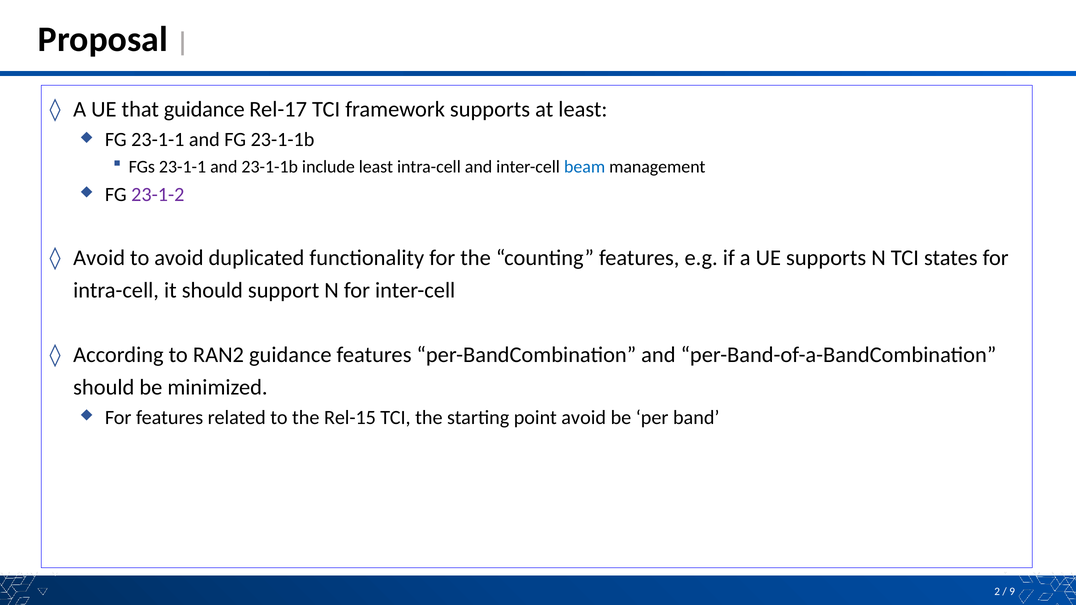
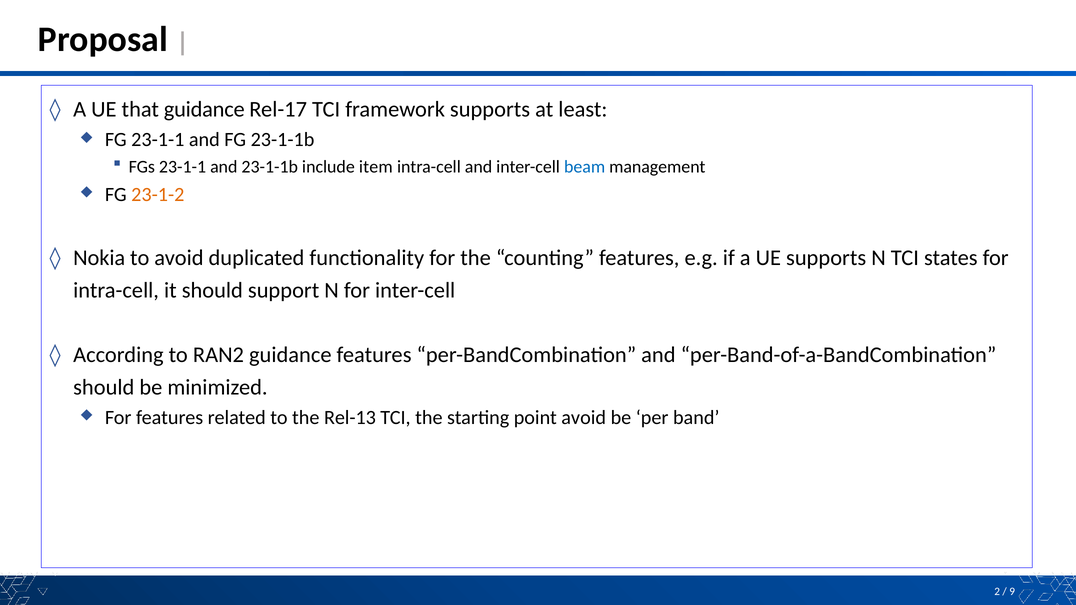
include least: least -> item
23-1-2 colour: purple -> orange
Avoid at (99, 258): Avoid -> Nokia
Rel-15: Rel-15 -> Rel-13
